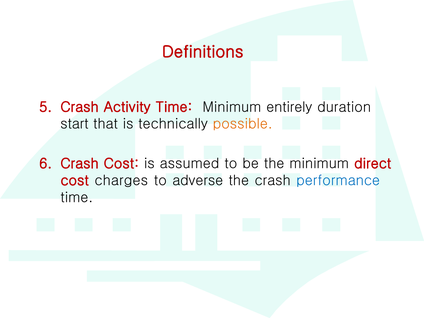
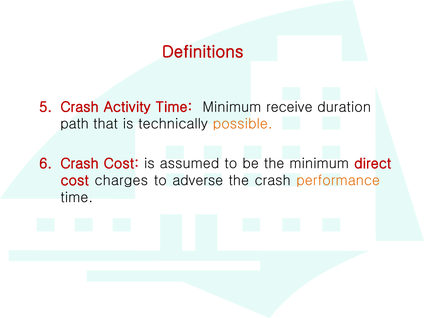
entirely: entirely -> receive
start: start -> path
performance colour: blue -> orange
